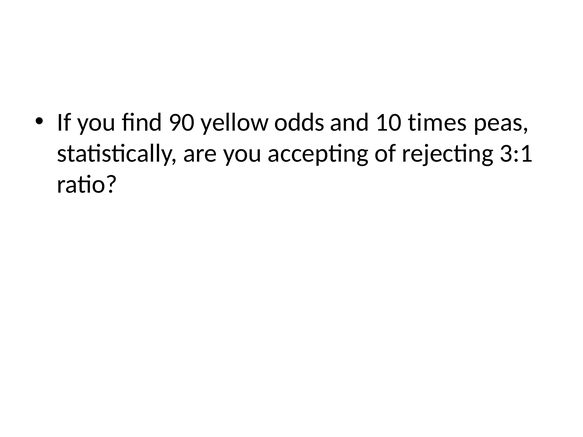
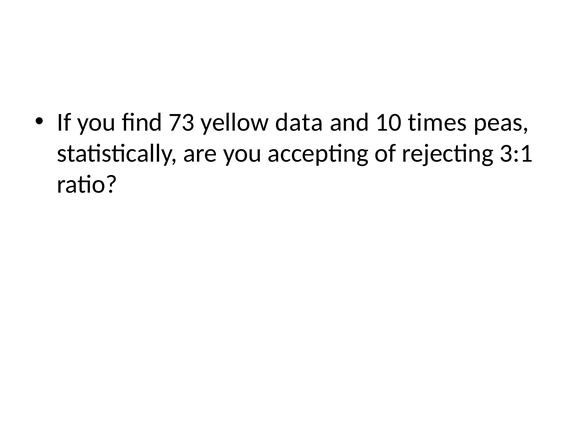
90: 90 -> 73
odds: odds -> data
